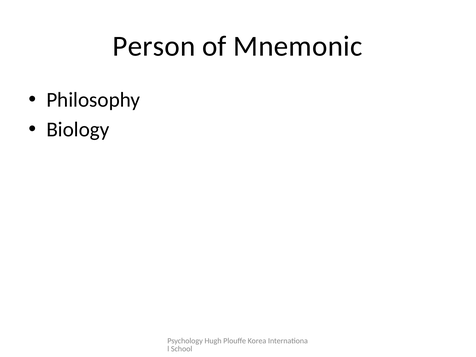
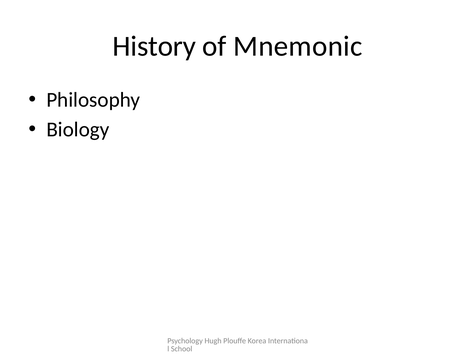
Person: Person -> History
